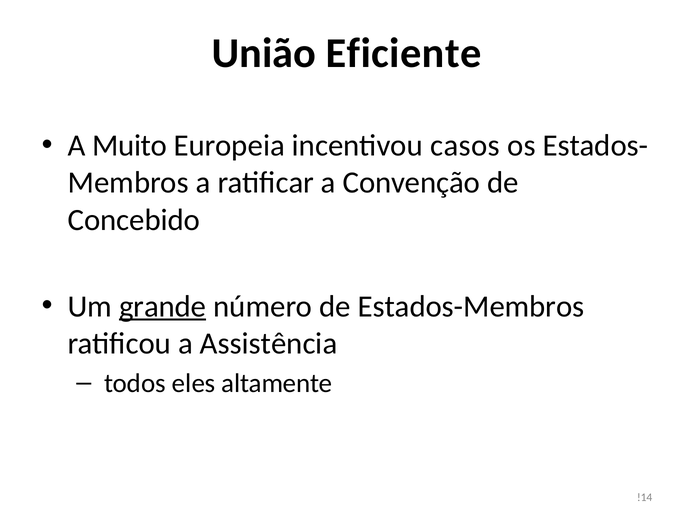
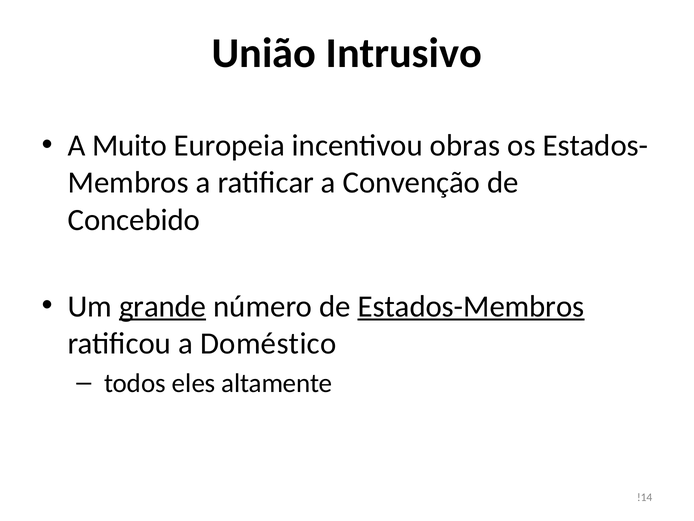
Eficiente: Eficiente -> Intrusivo
casos: casos -> obras
Estados-Membros underline: none -> present
Assistência: Assistência -> Doméstico
